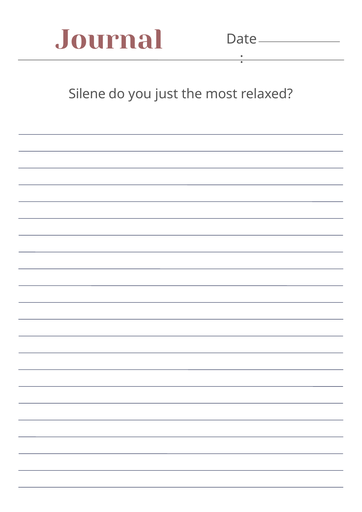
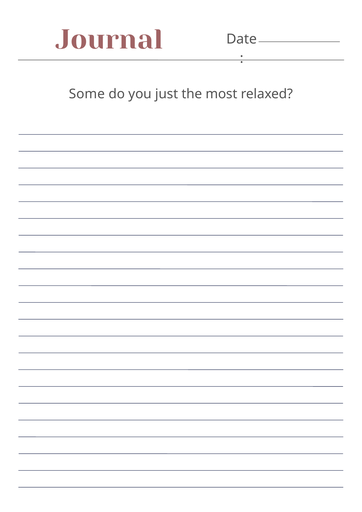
Silene: Silene -> Some
